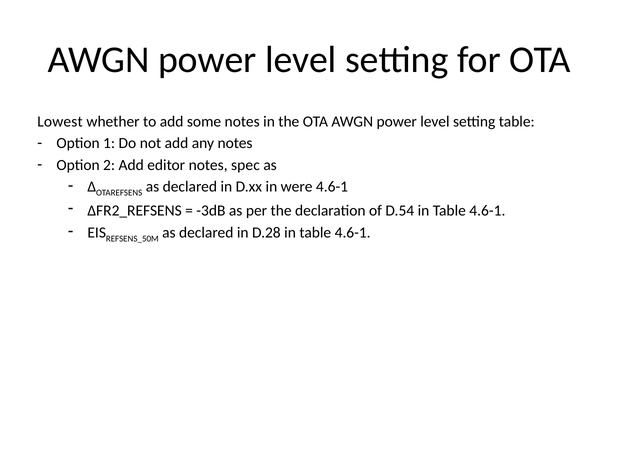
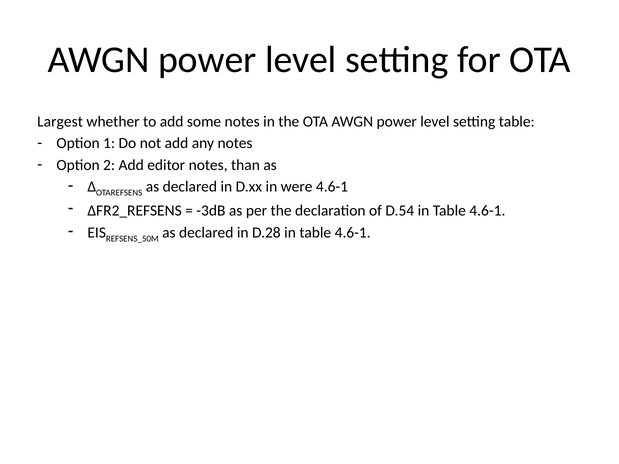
Lowest: Lowest -> Largest
spec: spec -> than
